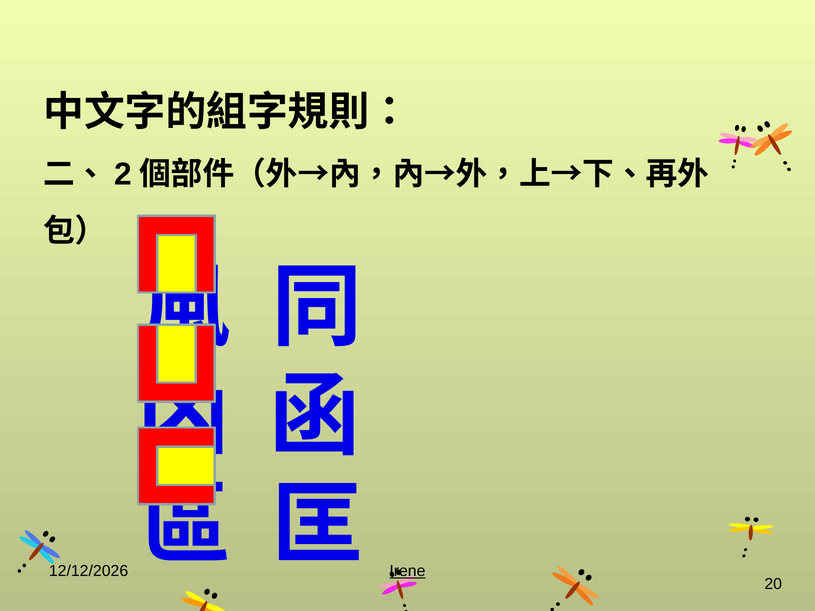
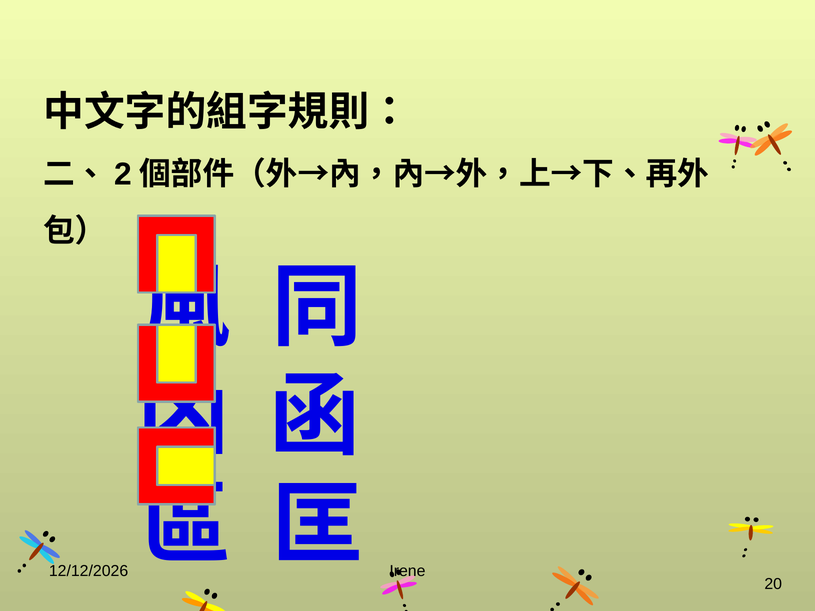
Irene underline: present -> none
